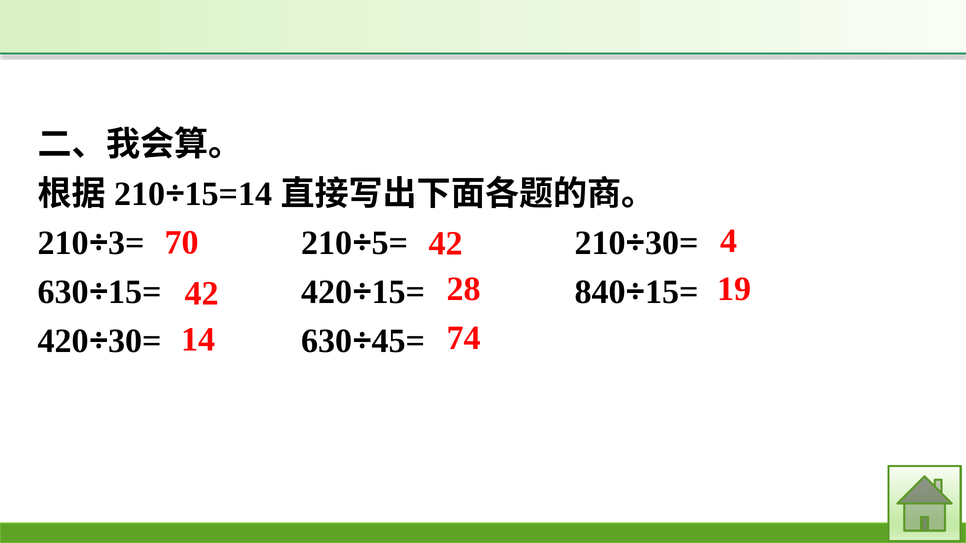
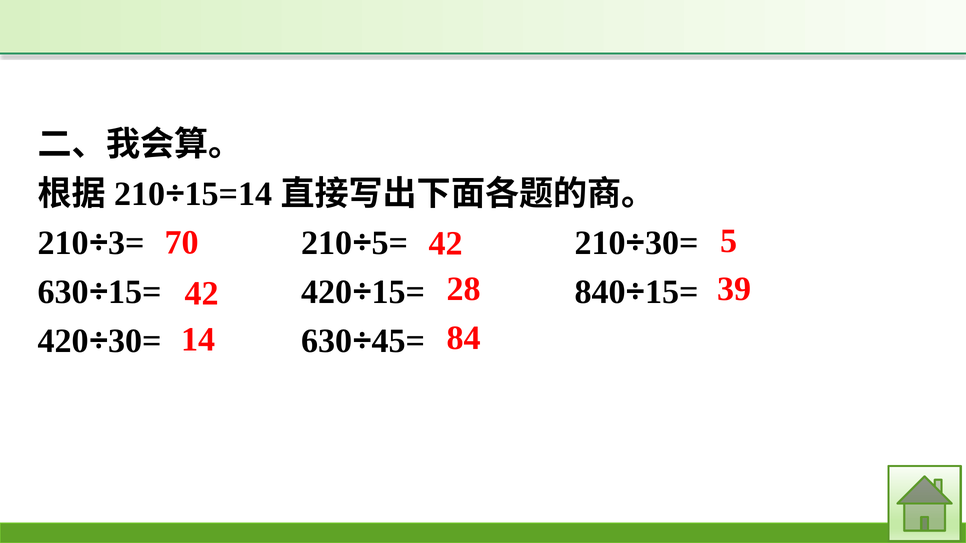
4: 4 -> 5
19: 19 -> 39
74: 74 -> 84
